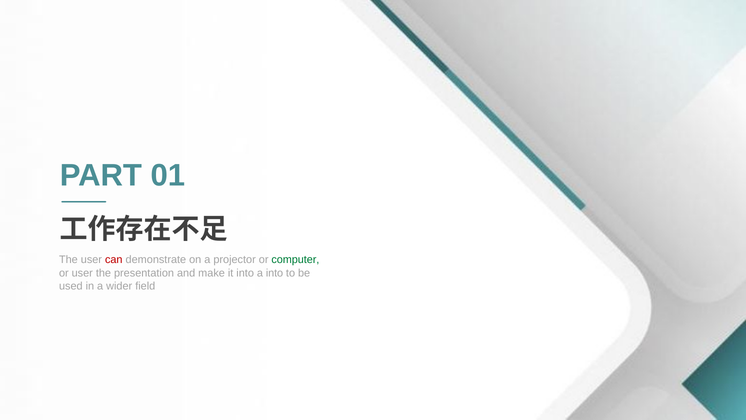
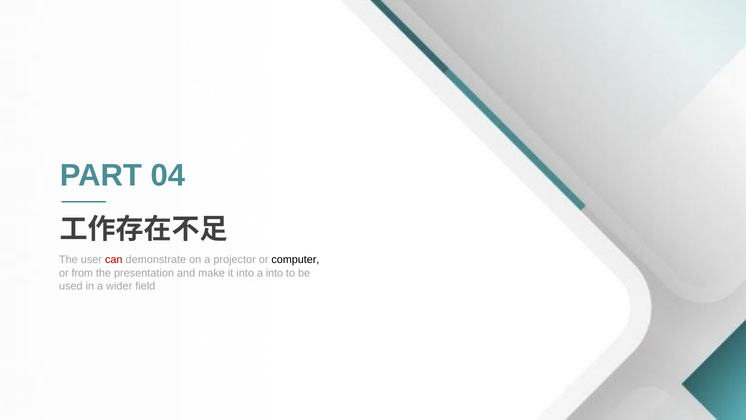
01: 01 -> 04
computer colour: green -> black
or user: user -> from
